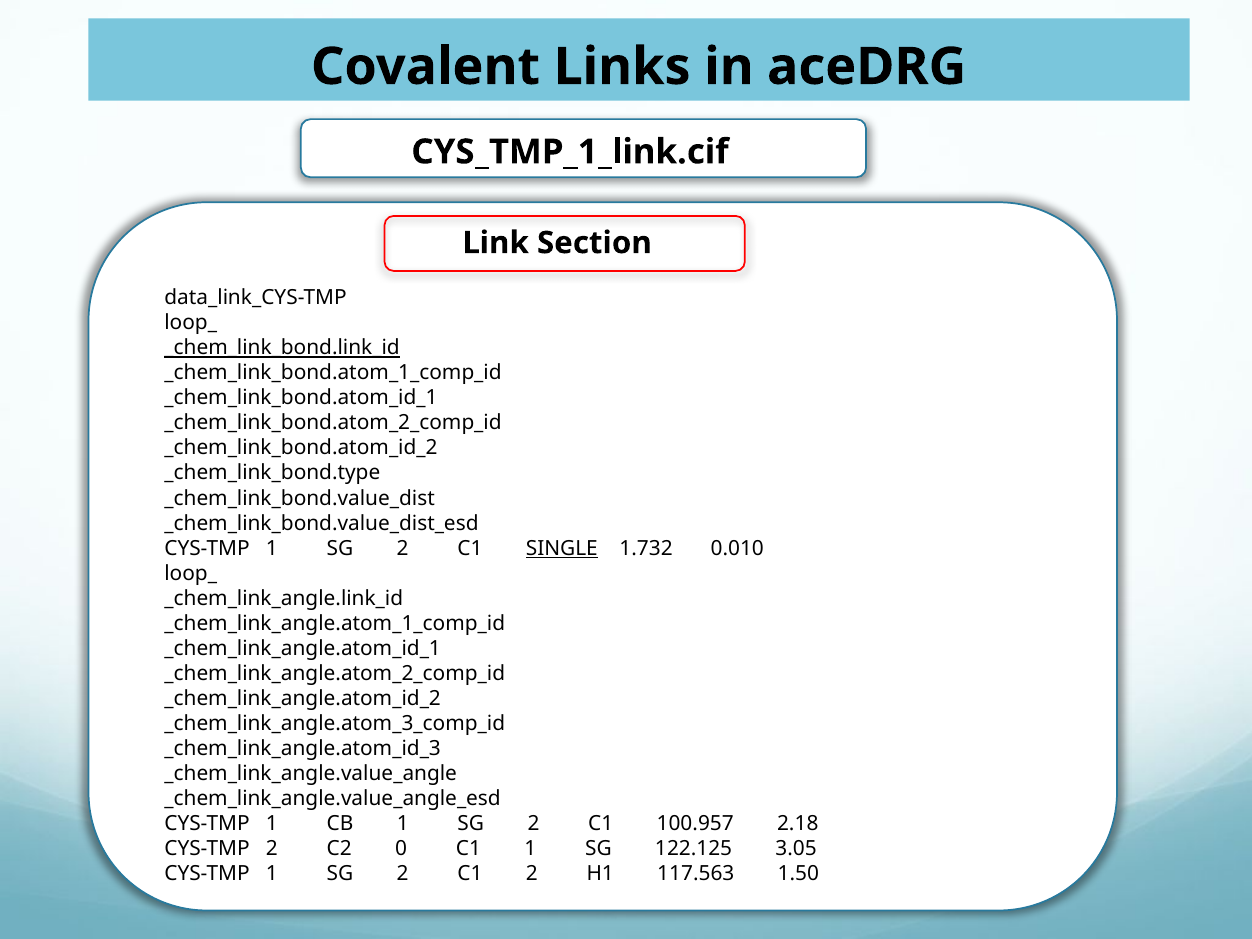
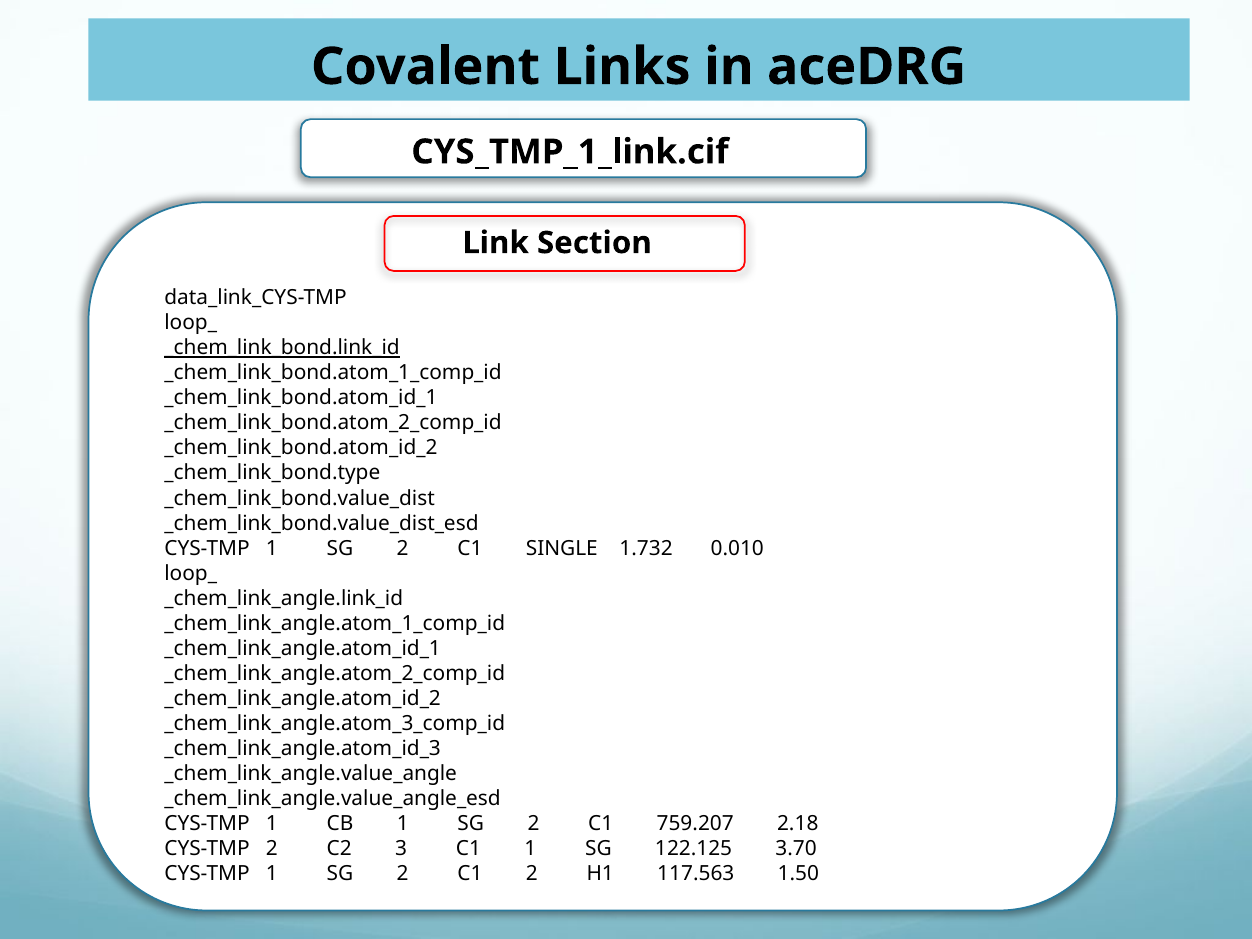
SINGLE underline: present -> none
100.957: 100.957 -> 759.207
0: 0 -> 3
3.05: 3.05 -> 3.70
